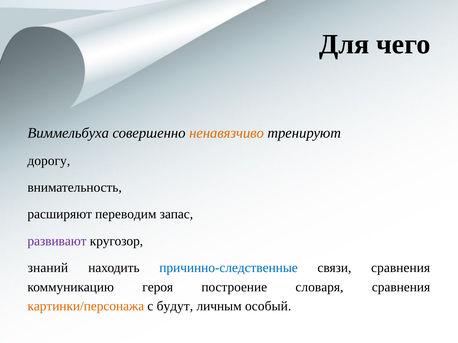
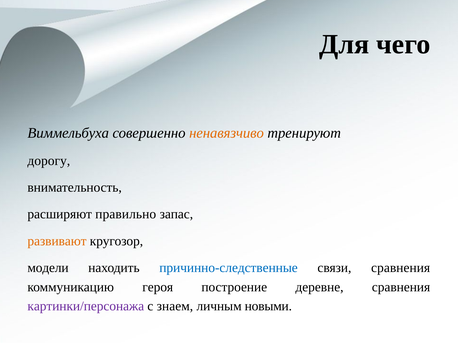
переводим: переводим -> правильно
развивают colour: purple -> orange
знаний: знаний -> модели
словаря: словаря -> деревне
картинки/персонажа colour: orange -> purple
будут: будут -> знаем
особый: особый -> новыми
